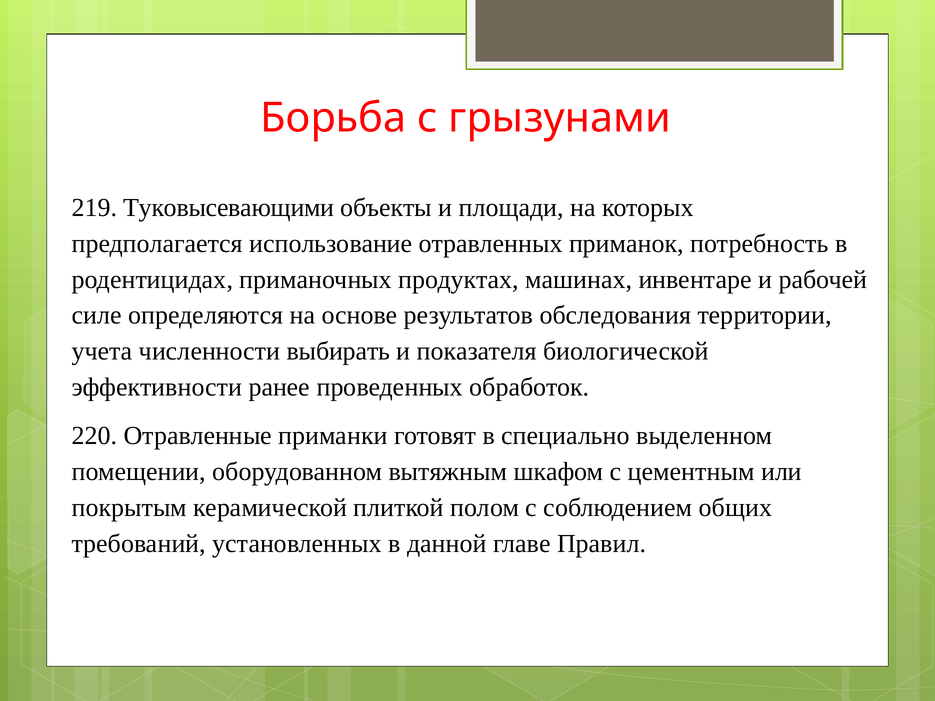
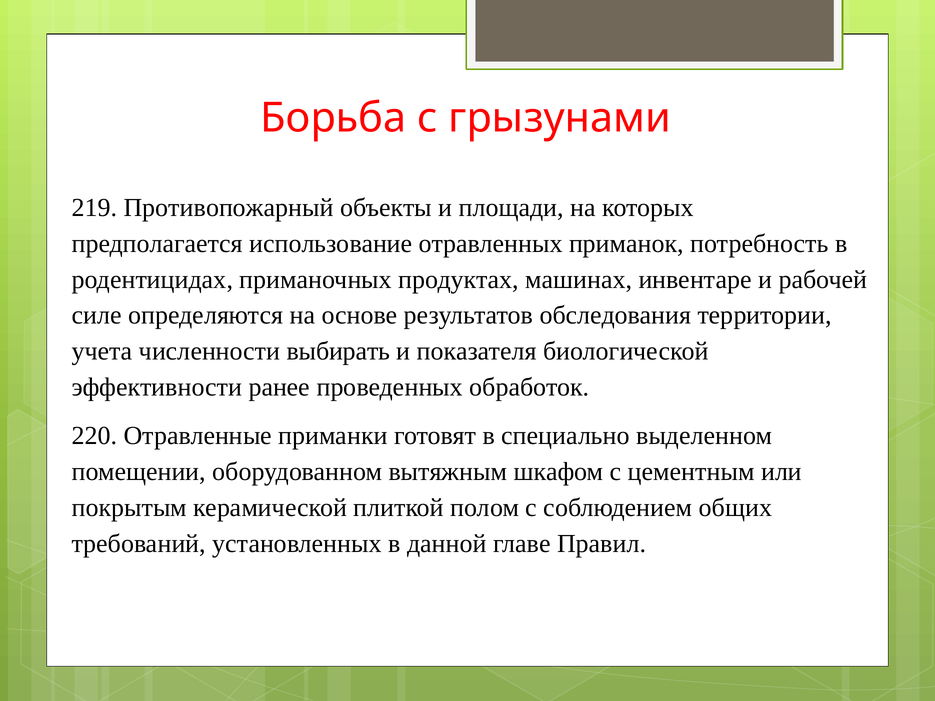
Туковысевающими: Туковысевающими -> Противопожарный
